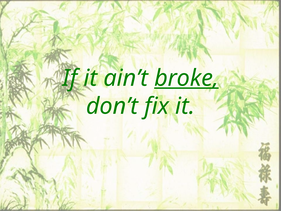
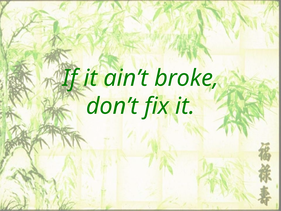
broke underline: present -> none
